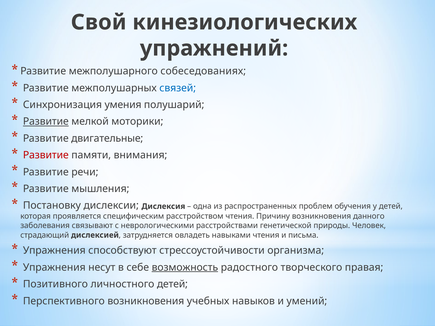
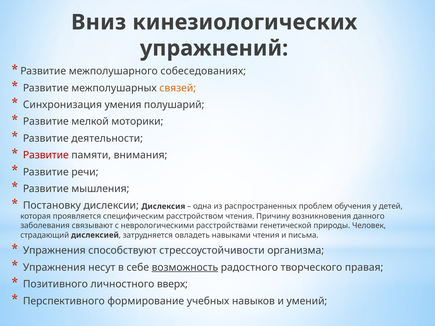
Свой: Свой -> Вниз
связей colour: blue -> orange
Развитие at (46, 122) underline: present -> none
двигательные: двигательные -> деятельности
личностного детей: детей -> вверх
Перспективного возникновения: возникновения -> формирование
